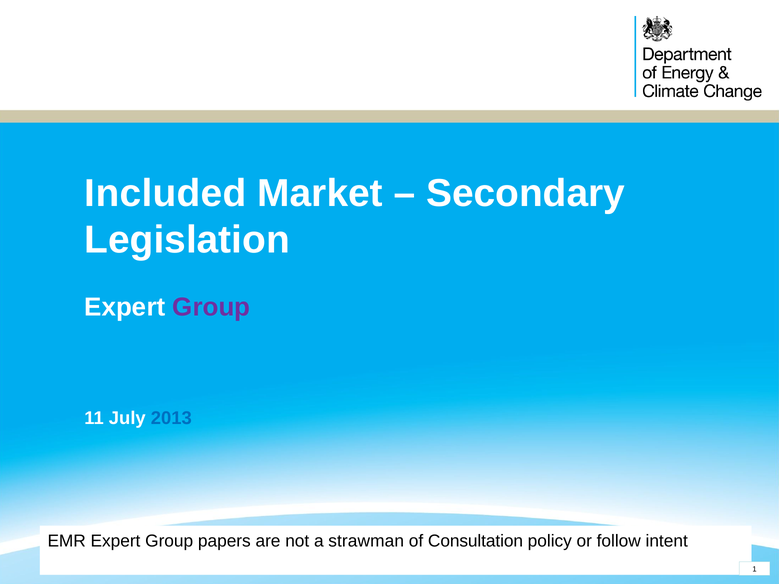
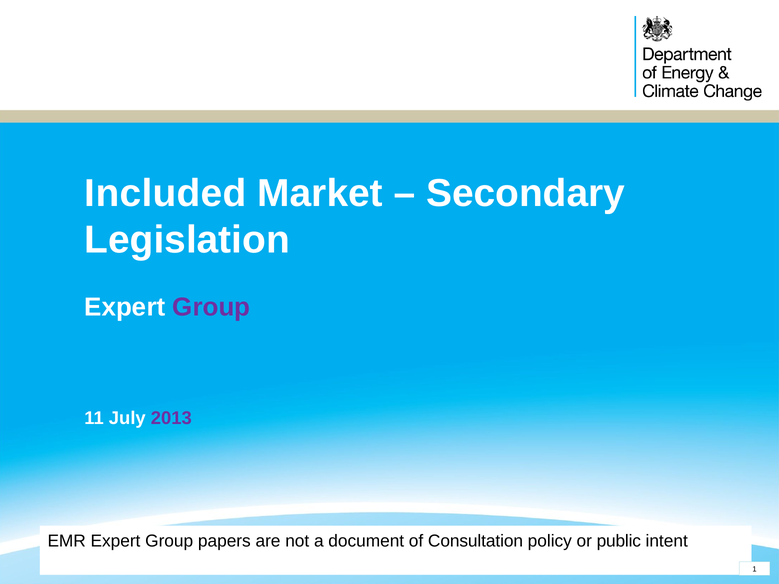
2013 colour: blue -> purple
strawman: strawman -> document
follow: follow -> public
